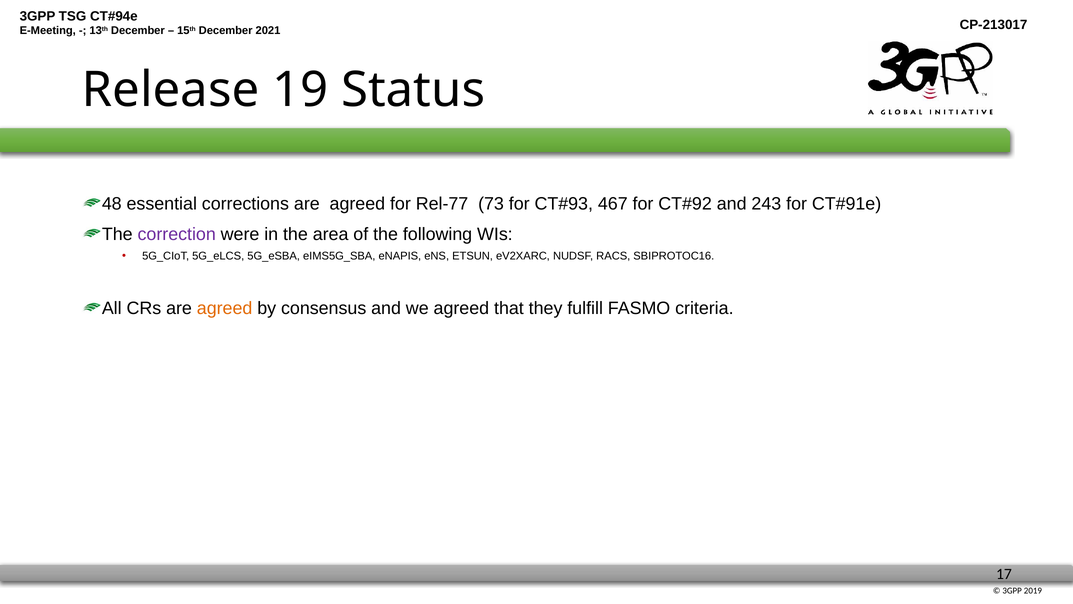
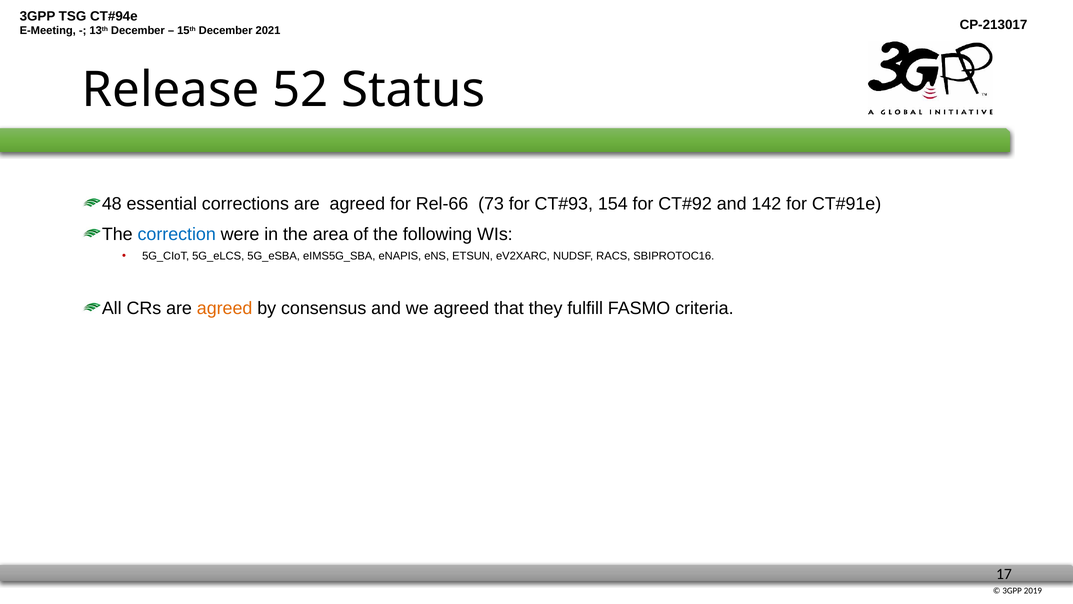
19: 19 -> 52
Rel-77: Rel-77 -> Rel-66
467: 467 -> 154
243: 243 -> 142
correction colour: purple -> blue
